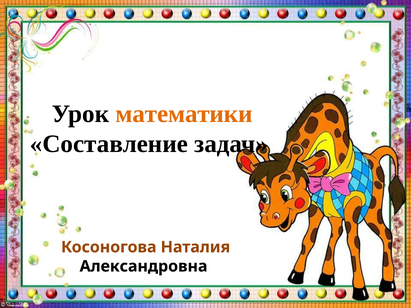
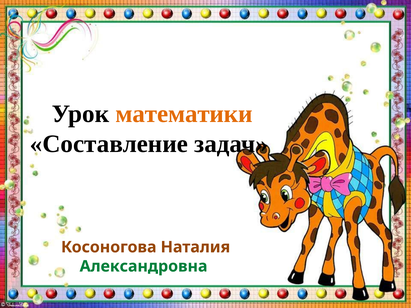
Александровна colour: black -> green
